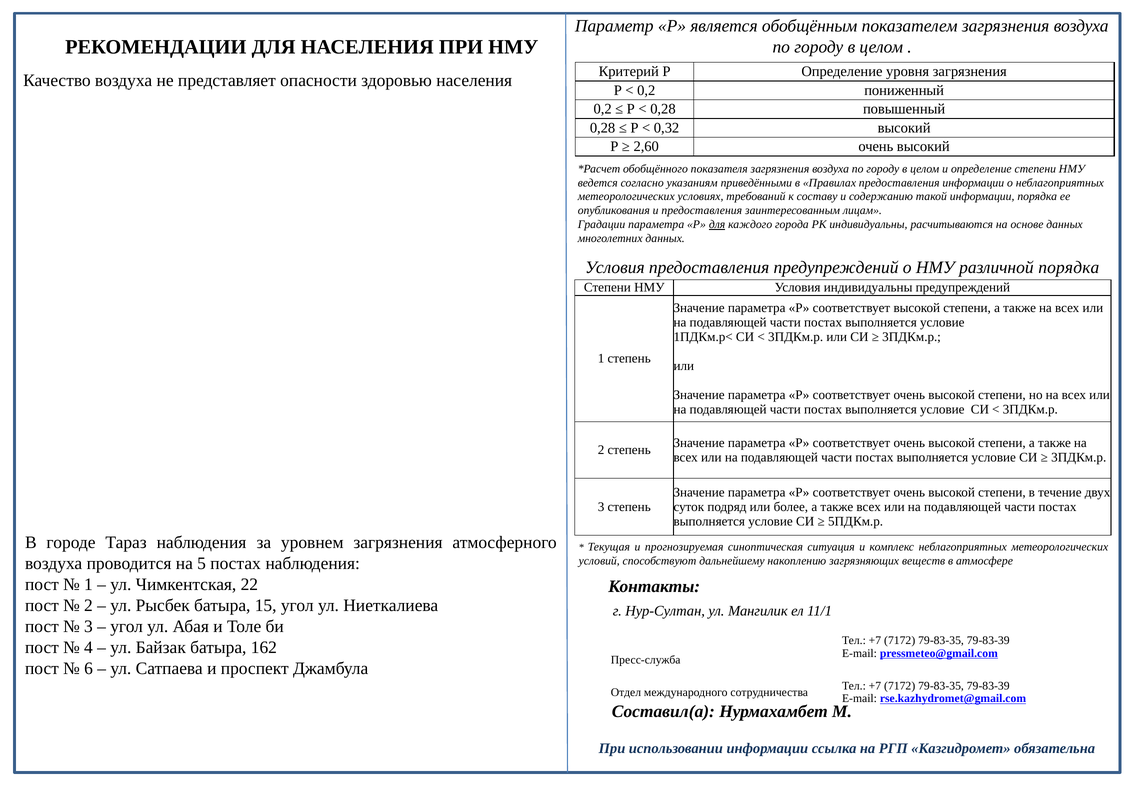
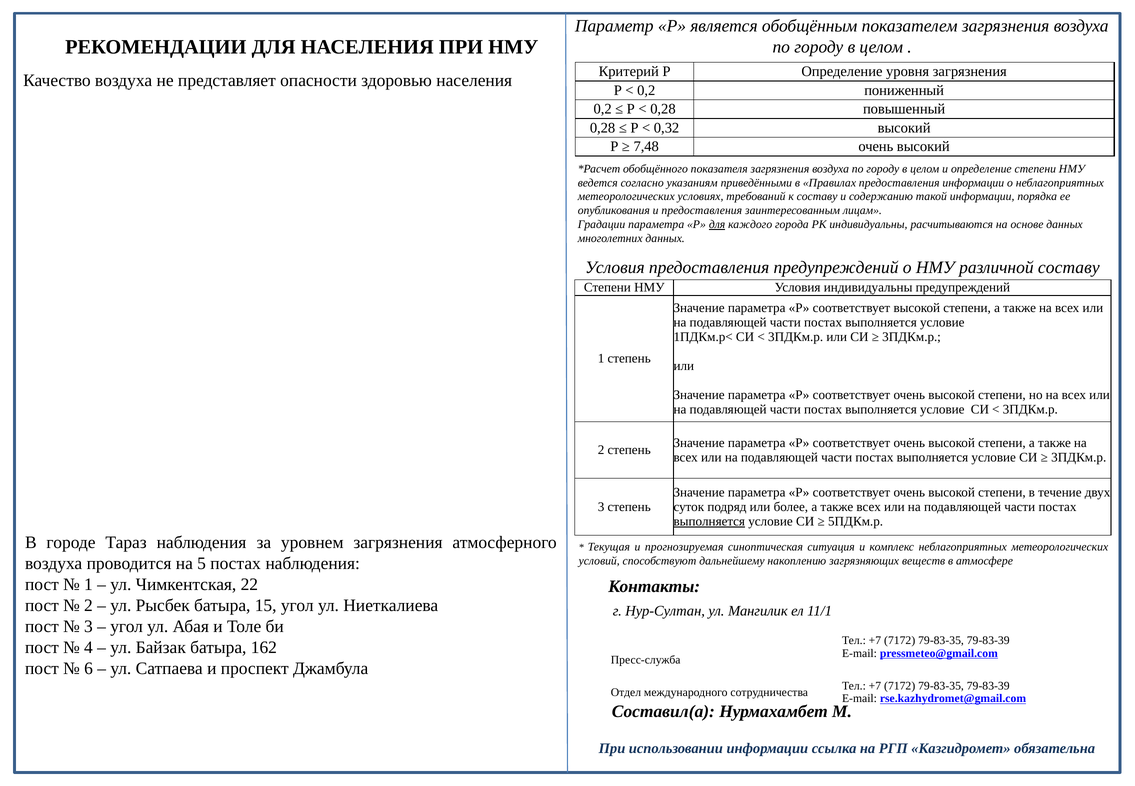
2,60: 2,60 -> 7,48
различной порядка: порядка -> составу
выполняется at (709, 521) underline: none -> present
